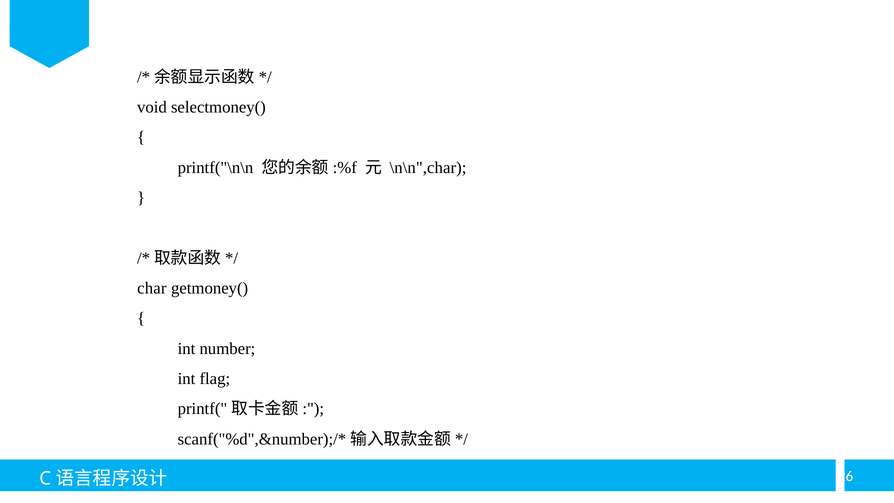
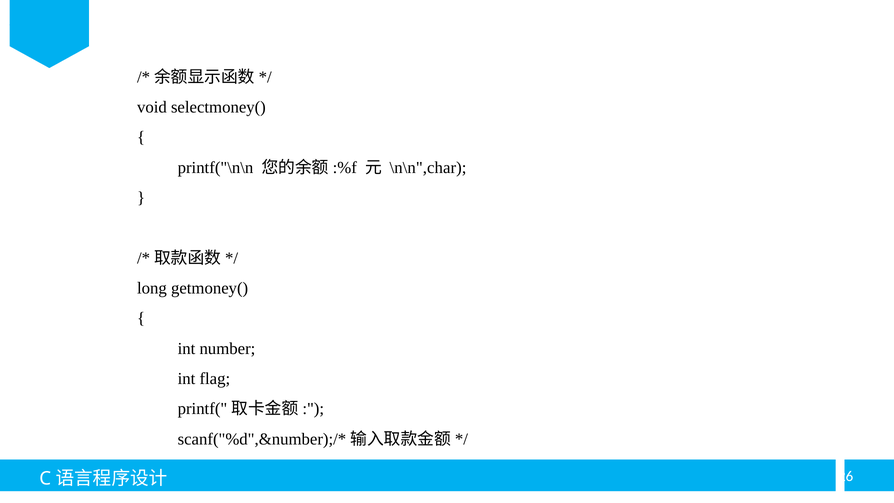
char: char -> long
